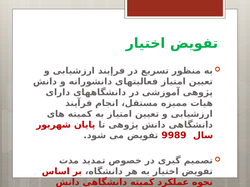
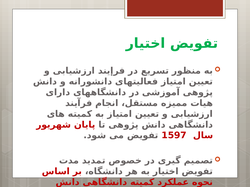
9989: 9989 -> 1597
